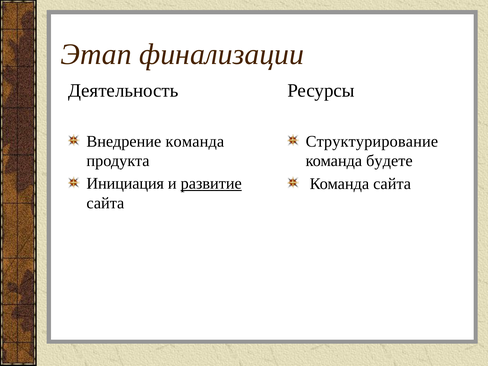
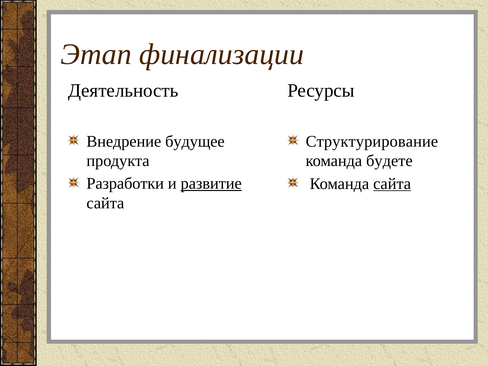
Внедрение команда: команда -> будущее
Инициация: Инициация -> Разработки
сайта at (392, 184) underline: none -> present
